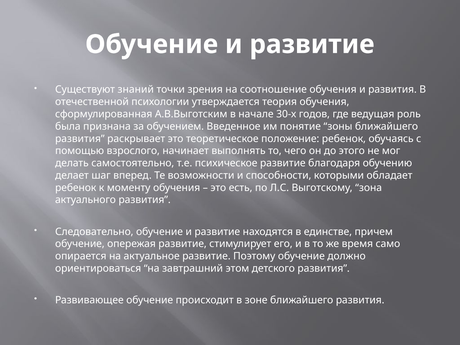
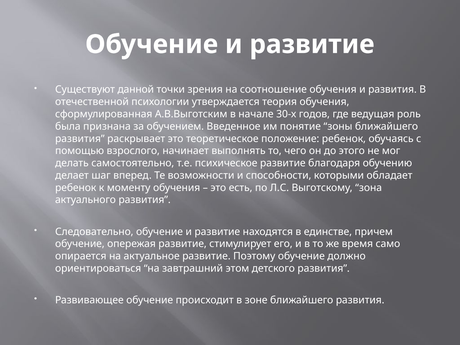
знаний: знаний -> данной
